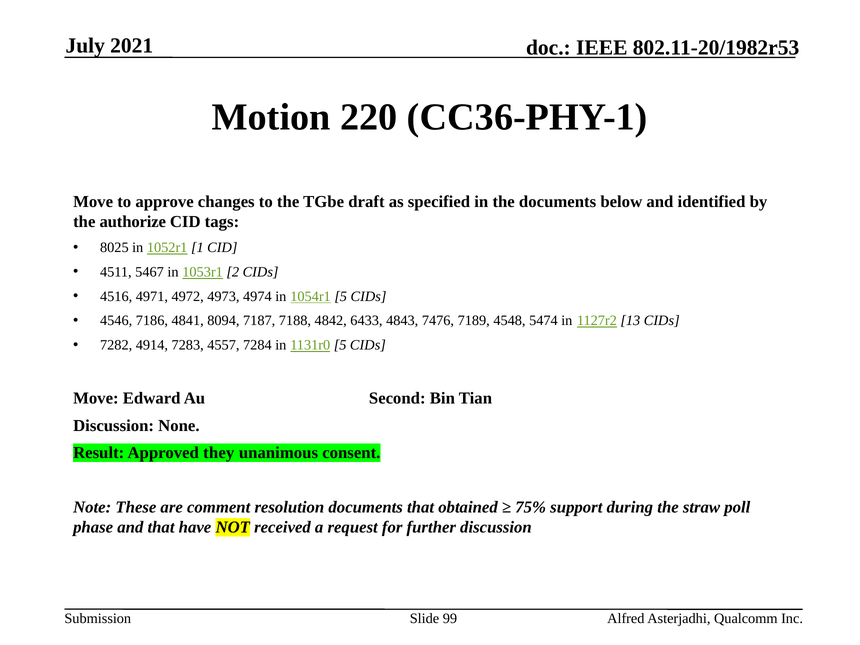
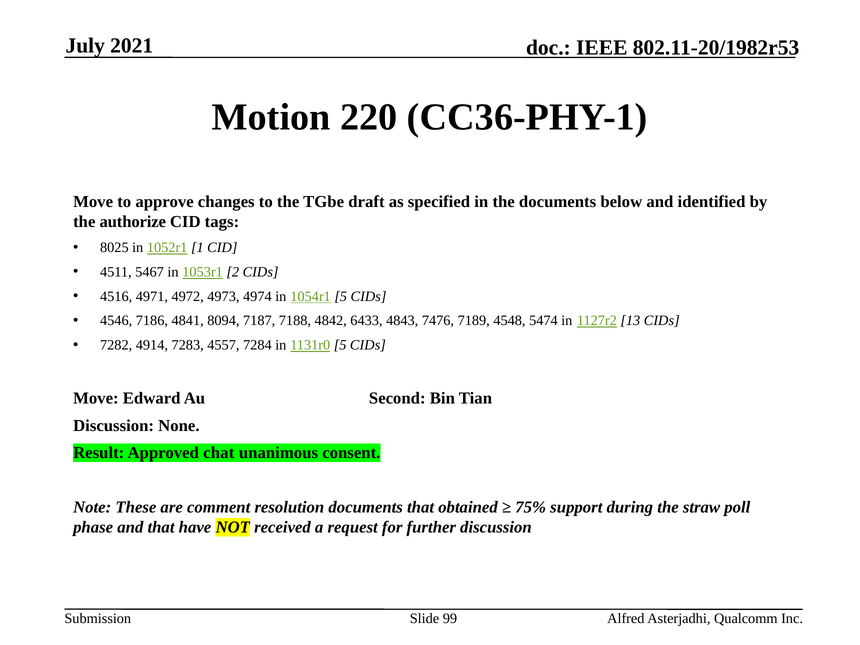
they: they -> chat
